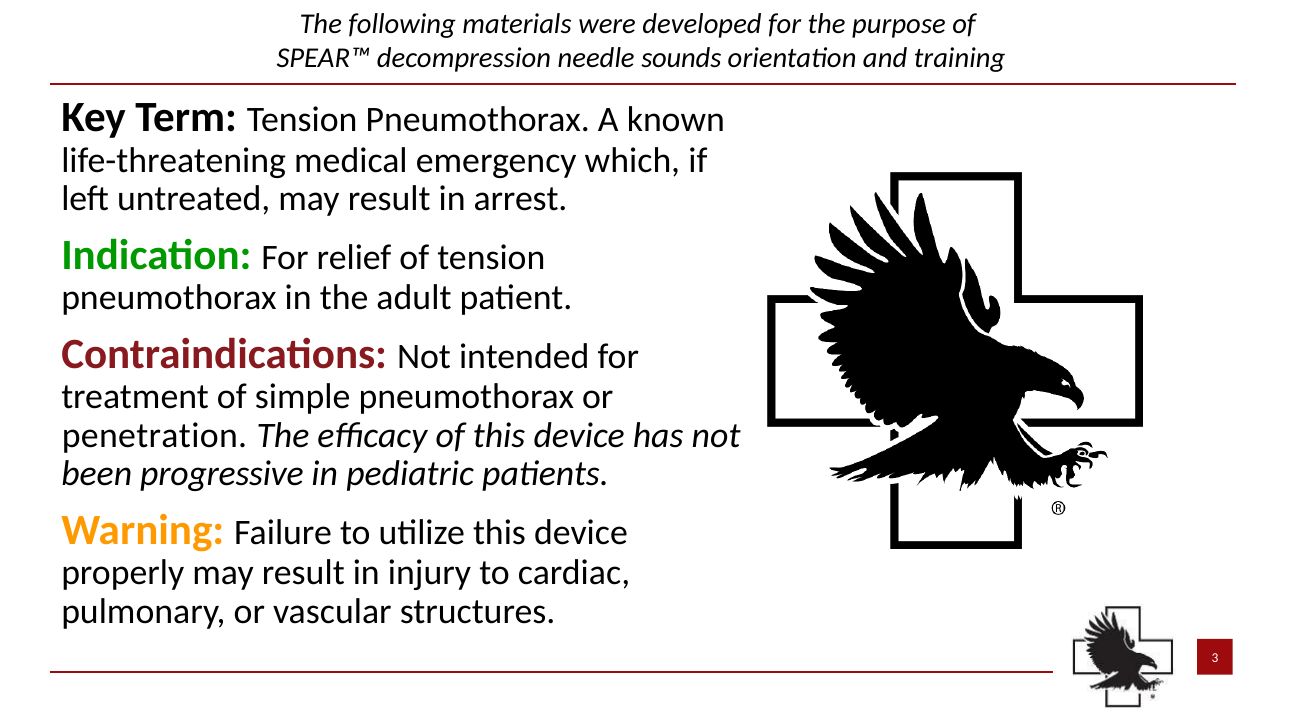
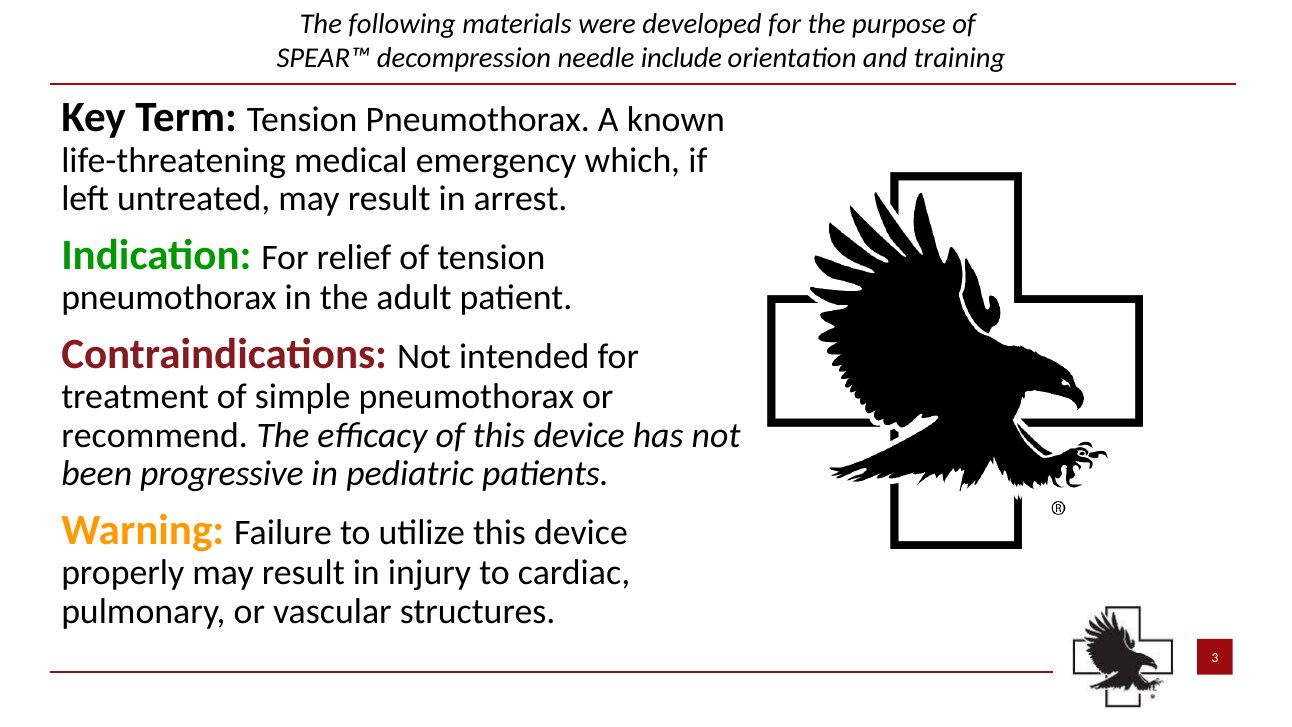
sounds: sounds -> include
penetration: penetration -> recommend
